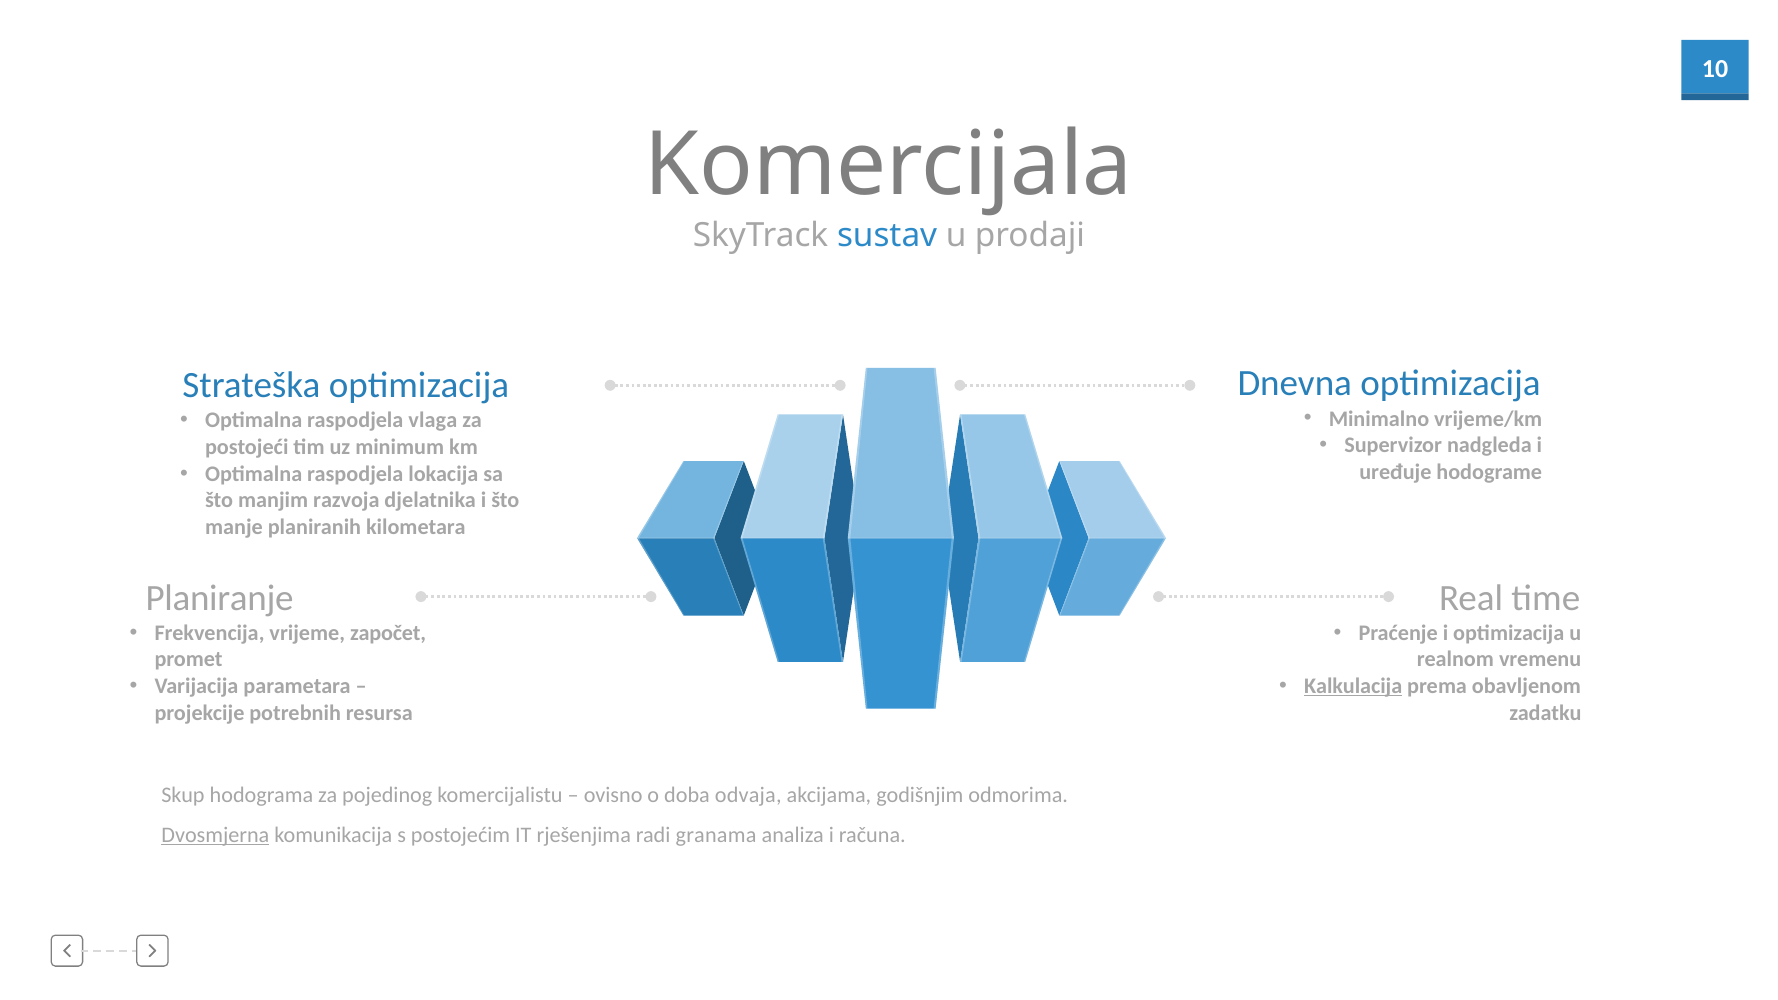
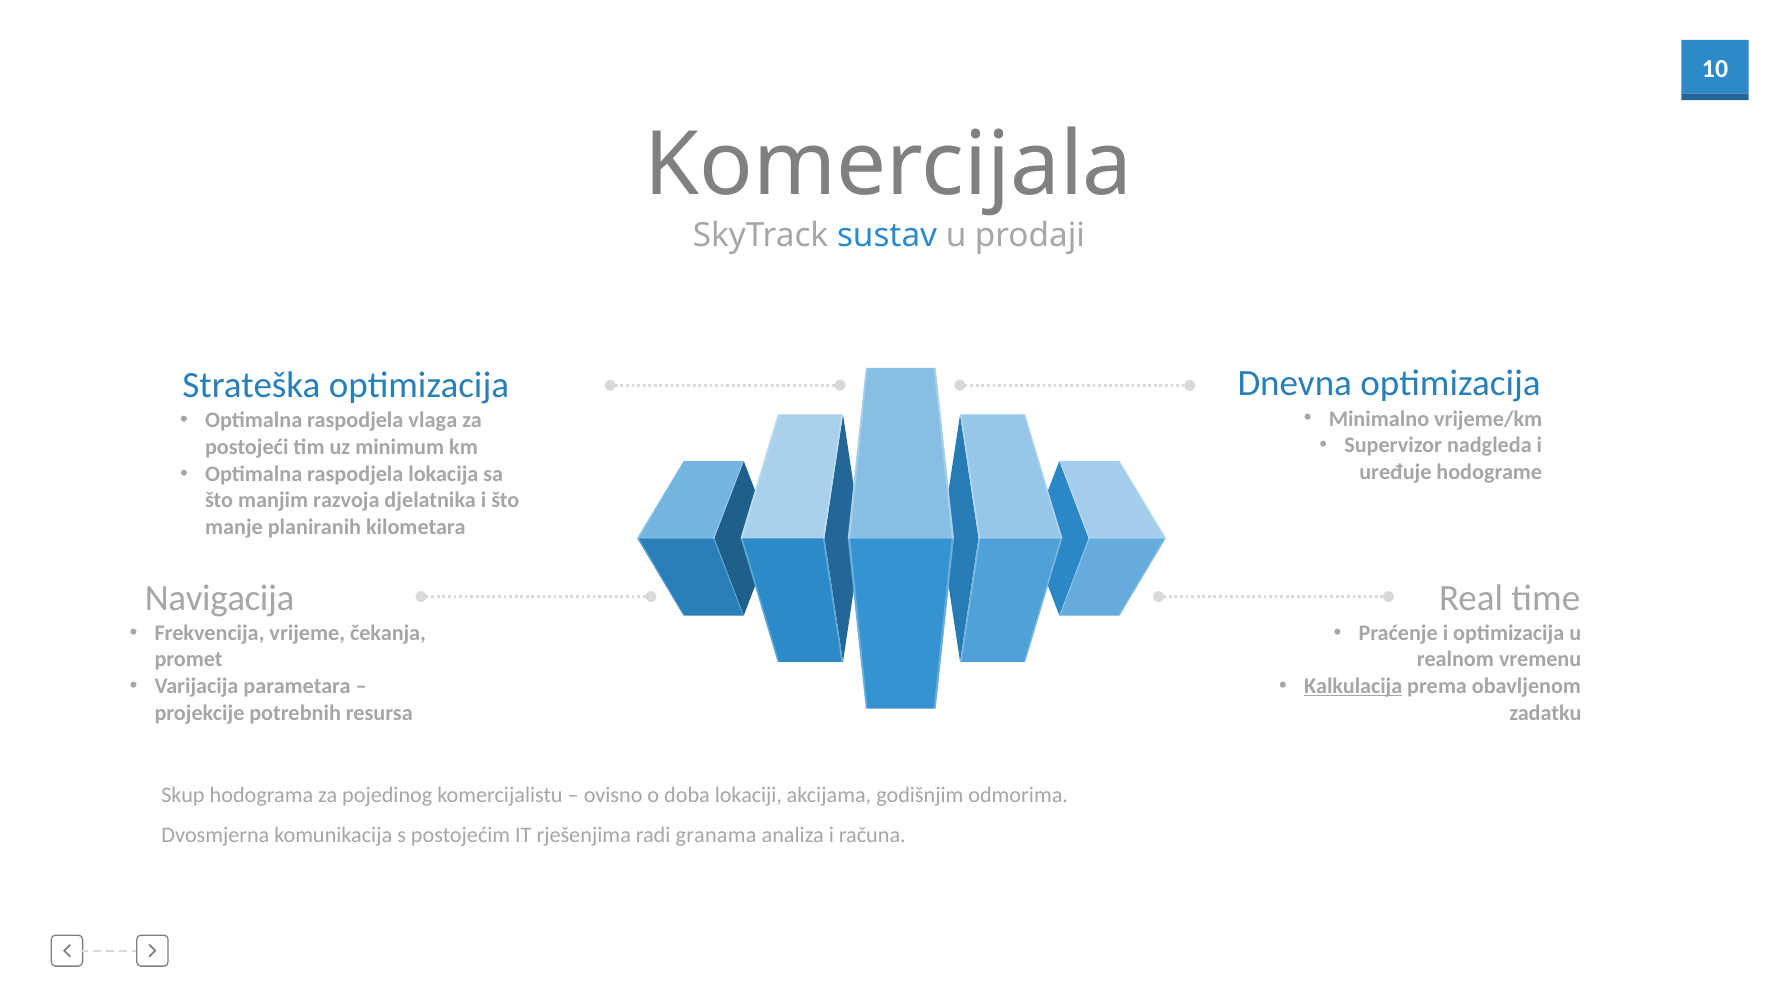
Planiranje: Planiranje -> Navigacija
započet: započet -> čekanja
odvaja: odvaja -> lokaciji
Dvosmjerna underline: present -> none
